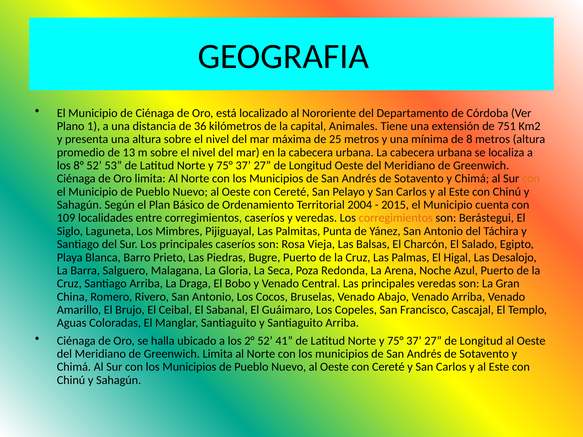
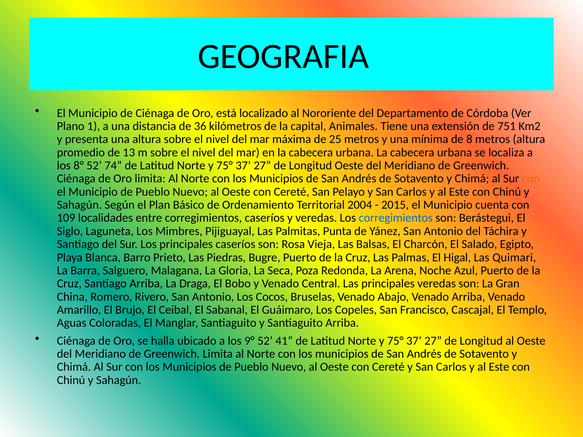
53: 53 -> 74
corregimientos at (396, 218) colour: orange -> blue
Desalojo: Desalojo -> Quimari
2°: 2° -> 9°
